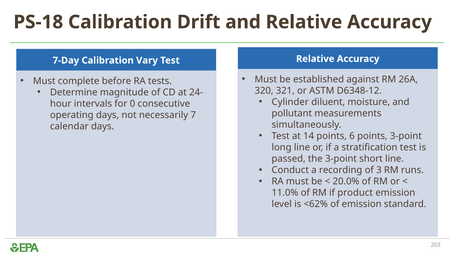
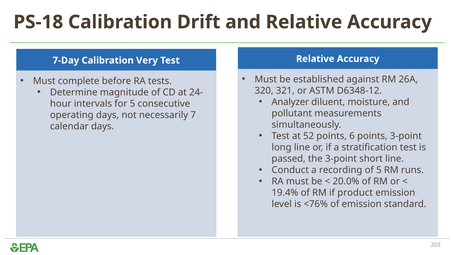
Vary: Vary -> Very
Cylinder: Cylinder -> Analyzer
for 0: 0 -> 5
14: 14 -> 52
of 3: 3 -> 5
11.0%: 11.0% -> 19.4%
<62%: <62% -> <76%
